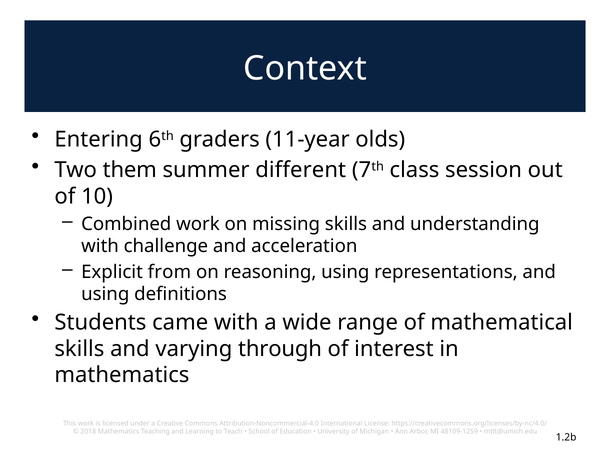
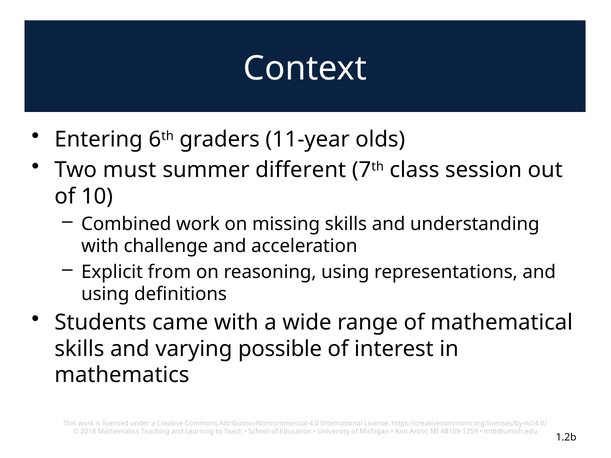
them: them -> must
through: through -> possible
